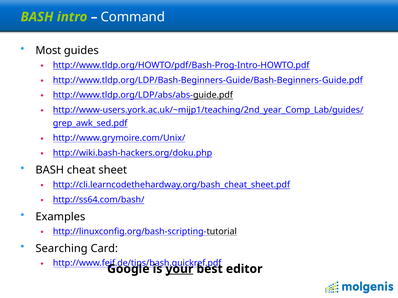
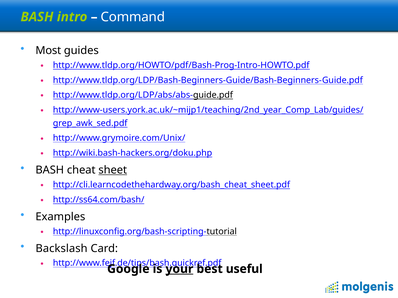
sheet underline: none -> present
Searching: Searching -> Backslash
editor: editor -> useful
